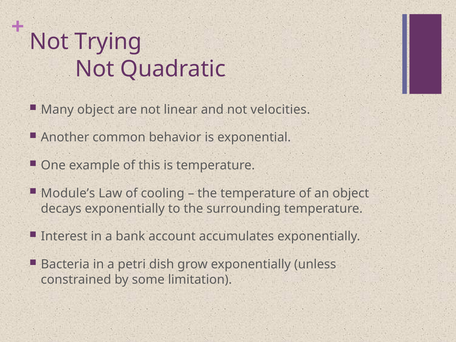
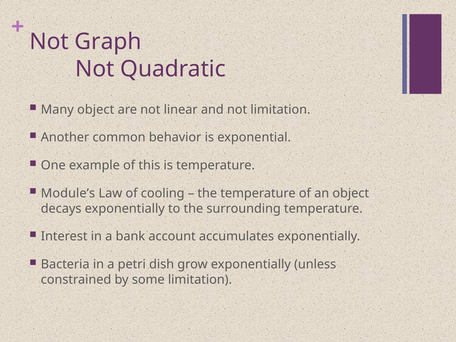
Trying: Trying -> Graph
not velocities: velocities -> limitation
